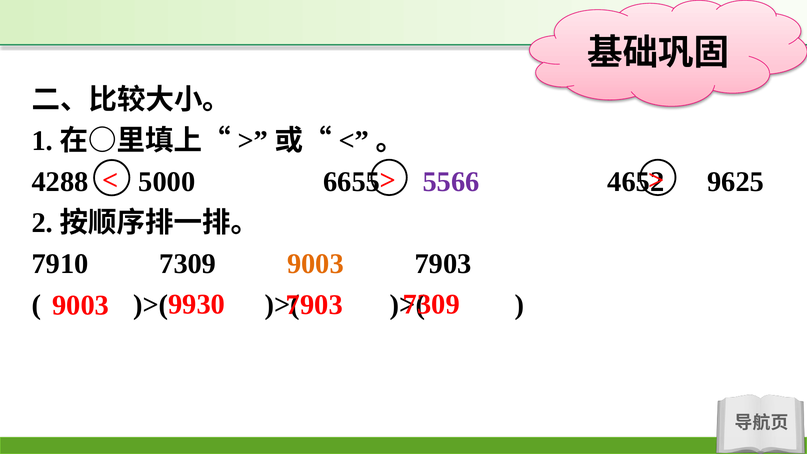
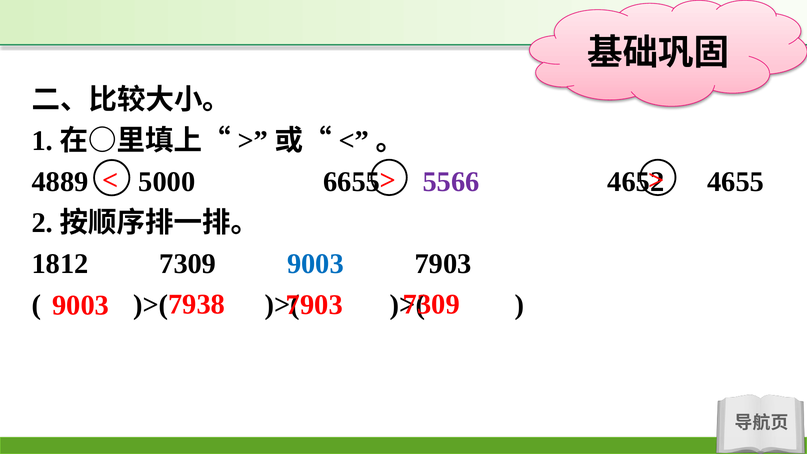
4288: 4288 -> 4889
9625: 9625 -> 4655
7910: 7910 -> 1812
9003 at (315, 264) colour: orange -> blue
9930: 9930 -> 7938
